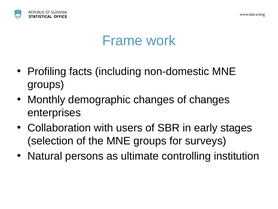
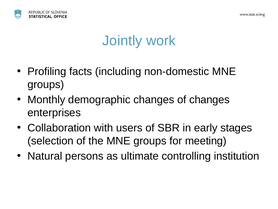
Frame: Frame -> Jointly
surveys: surveys -> meeting
